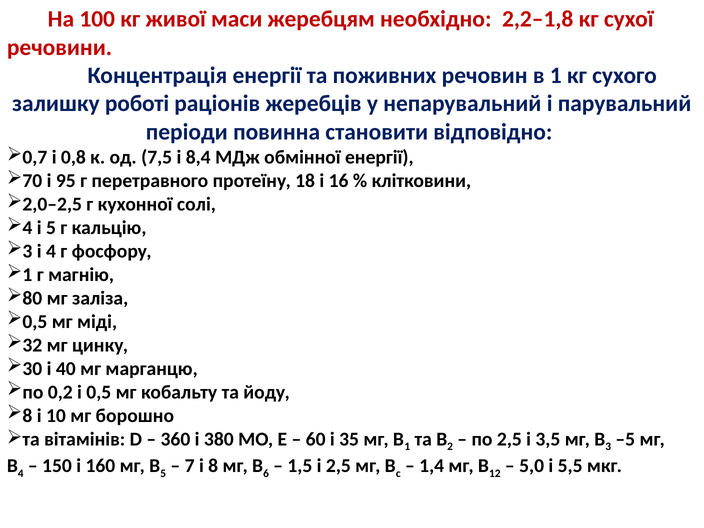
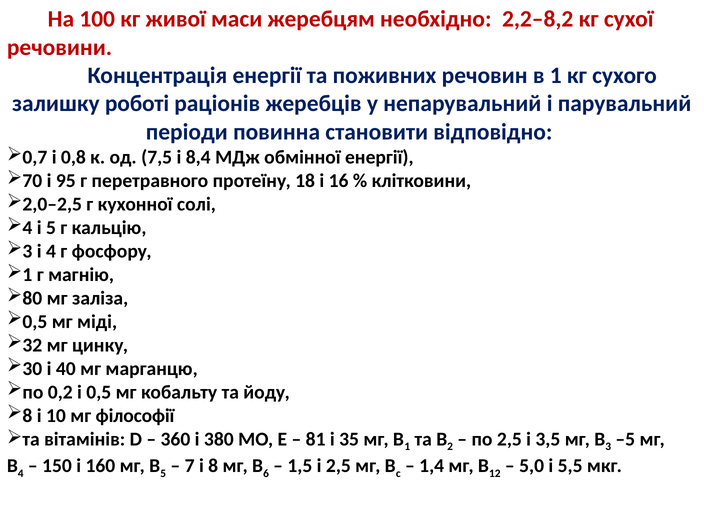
2,2–1,8: 2,2–1,8 -> 2,2–8,2
борошно: борошно -> філософії
60: 60 -> 81
